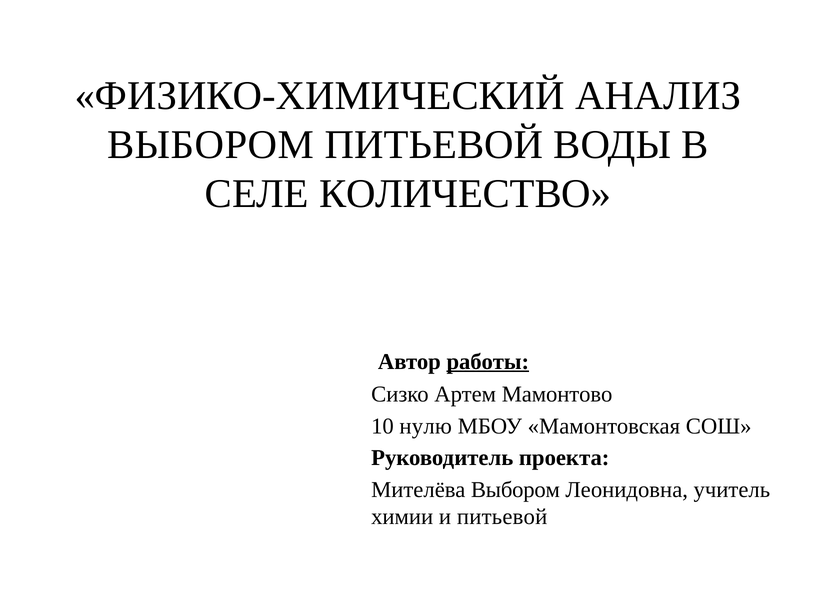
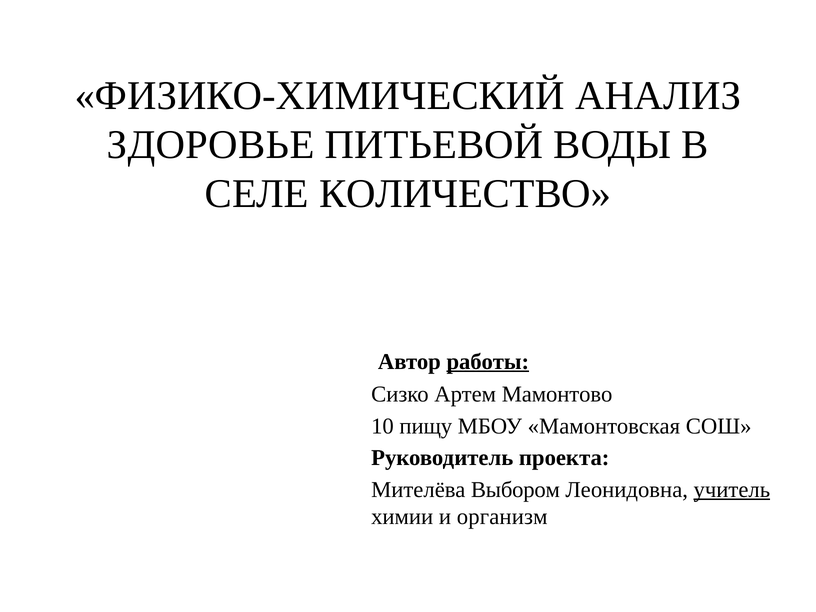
ВЫБОРОМ at (211, 145): ВЫБОРОМ -> ЗДОРОВЬЕ
нулю: нулю -> пищу
учитель underline: none -> present
и питьевой: питьевой -> организм
